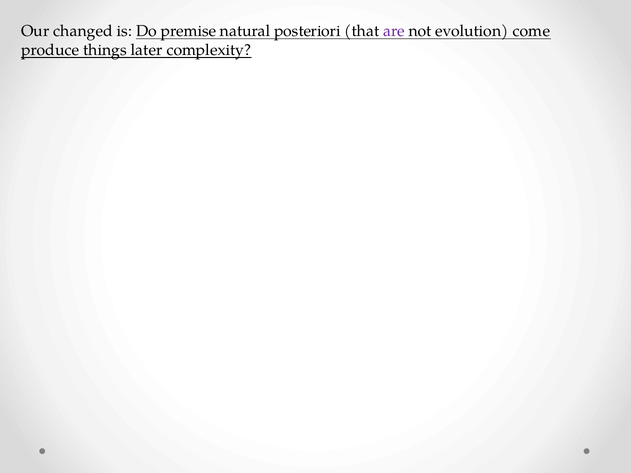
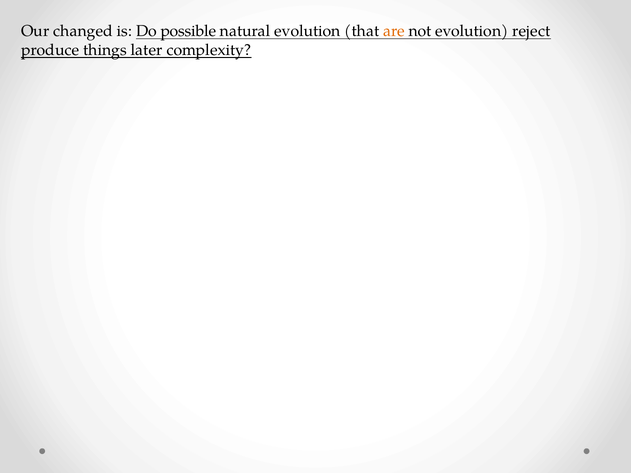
premise: premise -> possible
natural posteriori: posteriori -> evolution
are colour: purple -> orange
come: come -> reject
